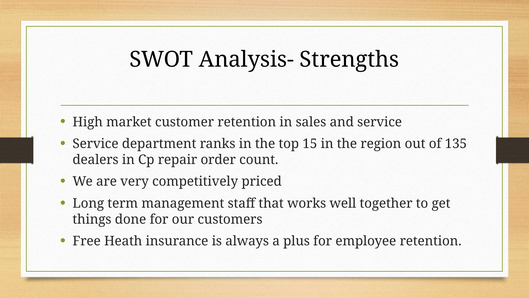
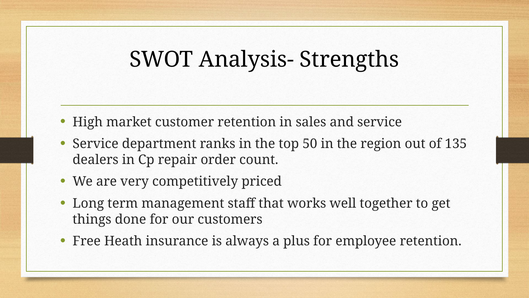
15: 15 -> 50
